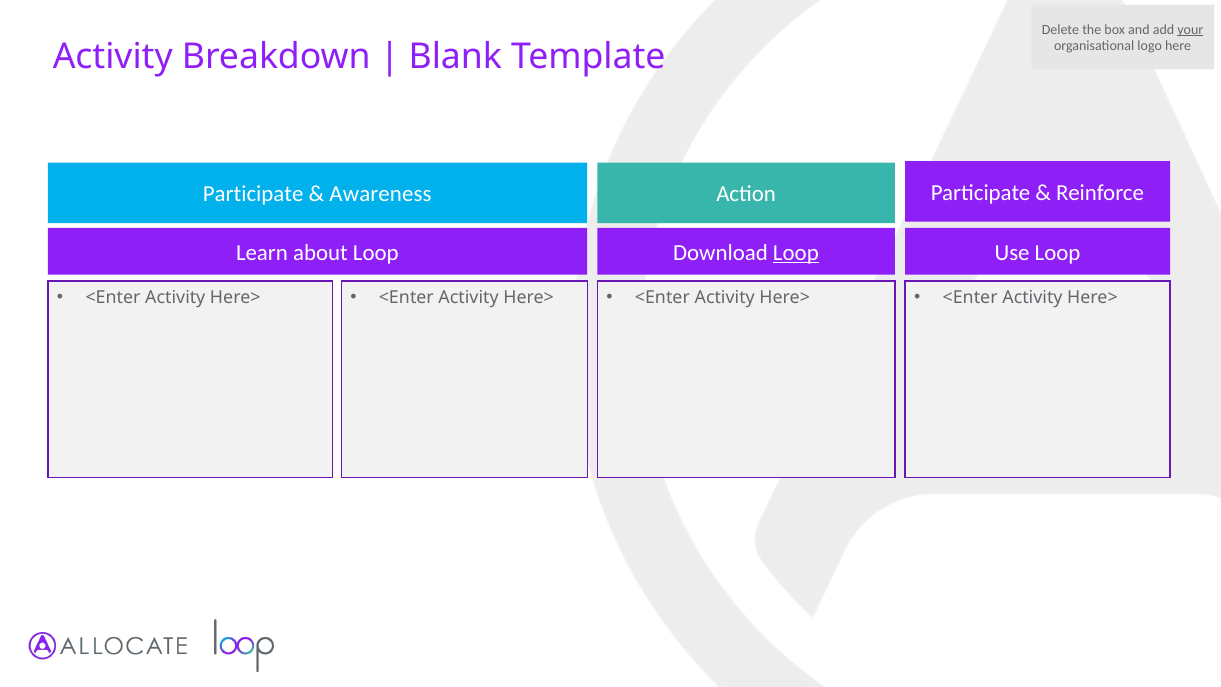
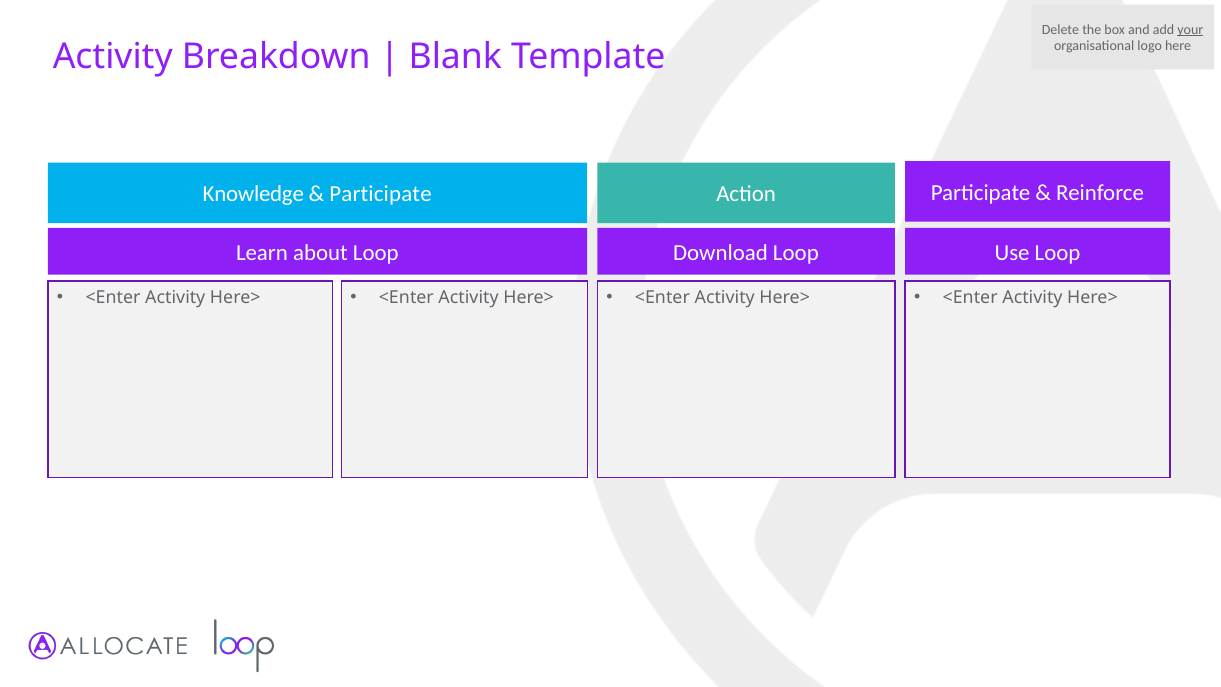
Participate at (253, 194): Participate -> Knowledge
Awareness at (381, 194): Awareness -> Participate
Loop at (796, 253) underline: present -> none
